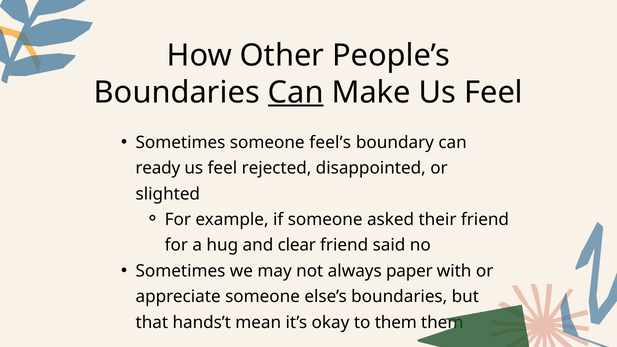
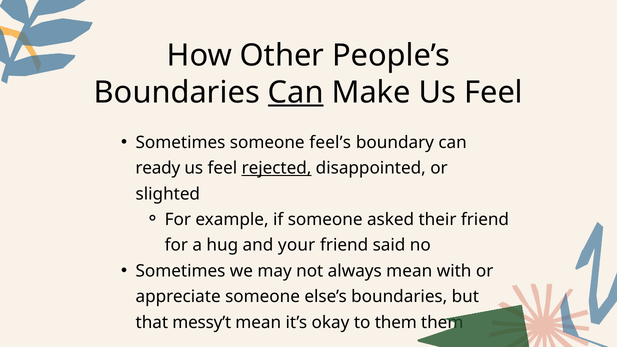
rejected underline: none -> present
clear: clear -> your
always paper: paper -> mean
hands’t: hands’t -> messy’t
